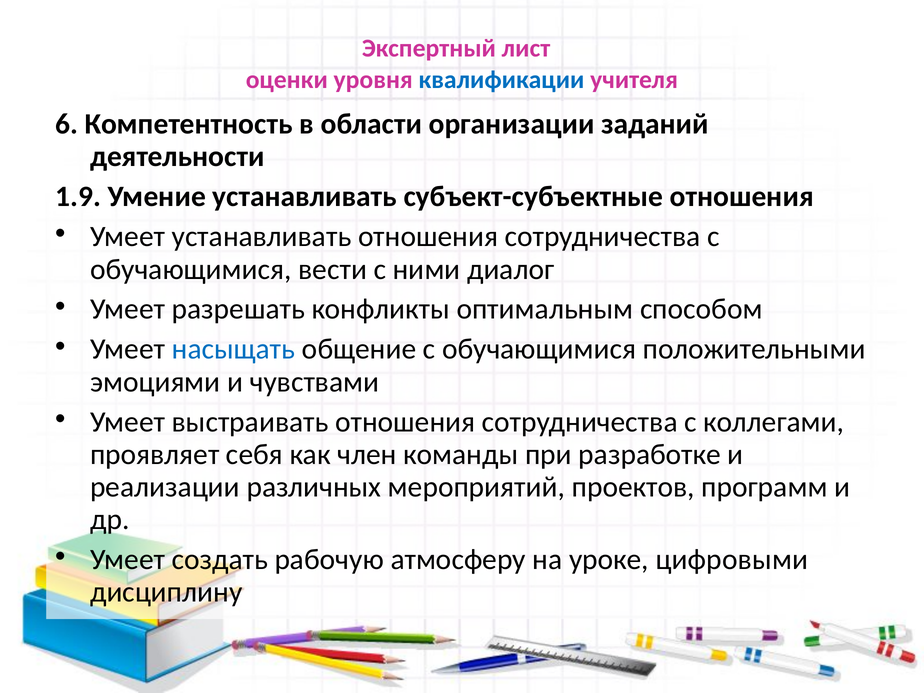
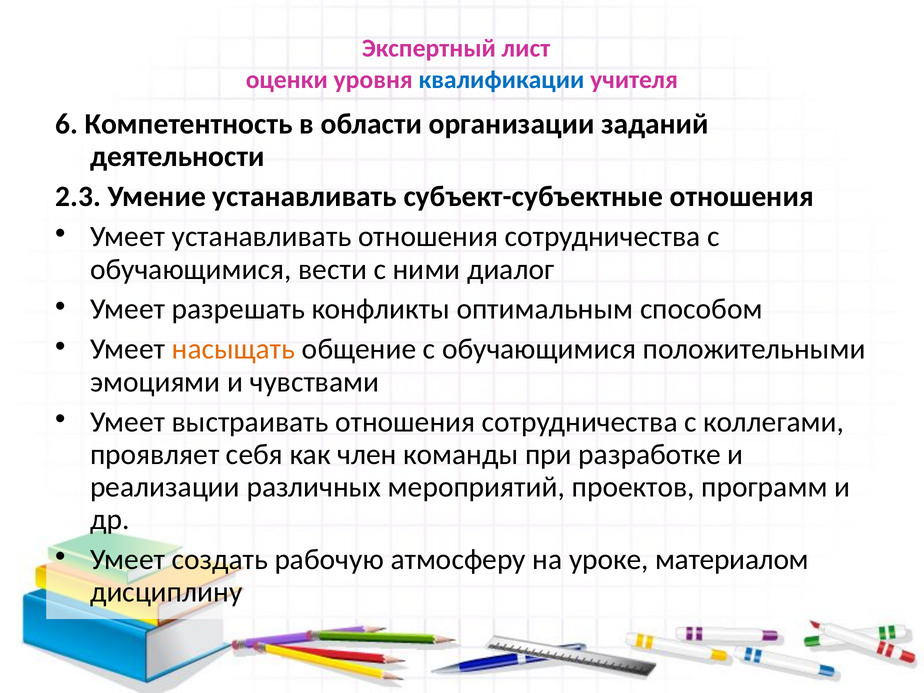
1.9: 1.9 -> 2.3
насыщать colour: blue -> orange
цифровыми: цифровыми -> материалом
